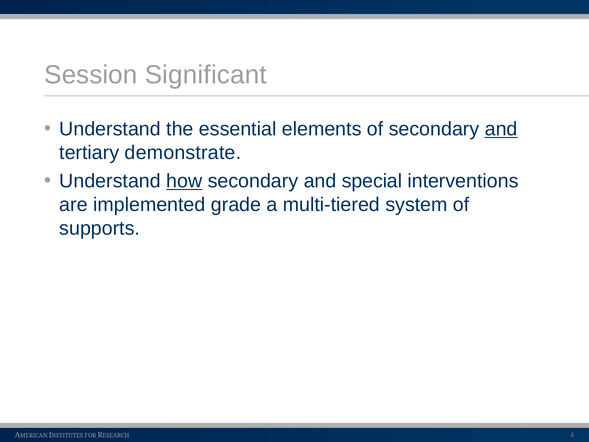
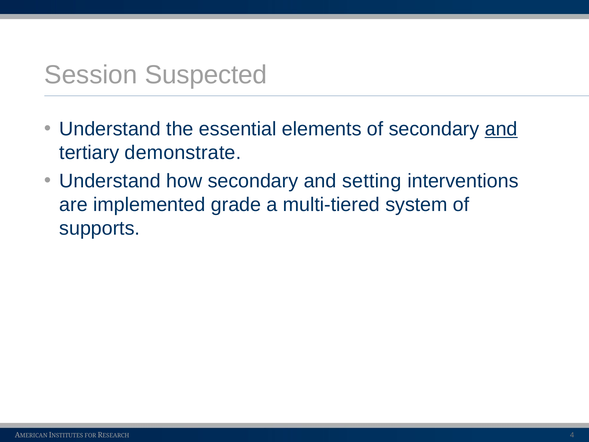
Significant: Significant -> Suspected
how underline: present -> none
special: special -> setting
